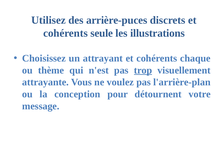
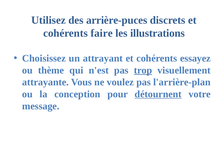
seule: seule -> faire
chaque: chaque -> essayez
détournent underline: none -> present
